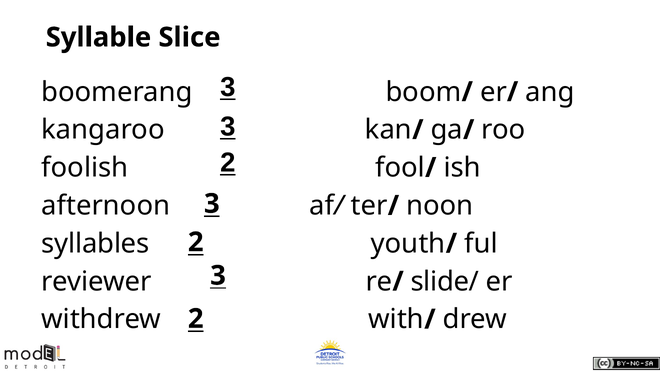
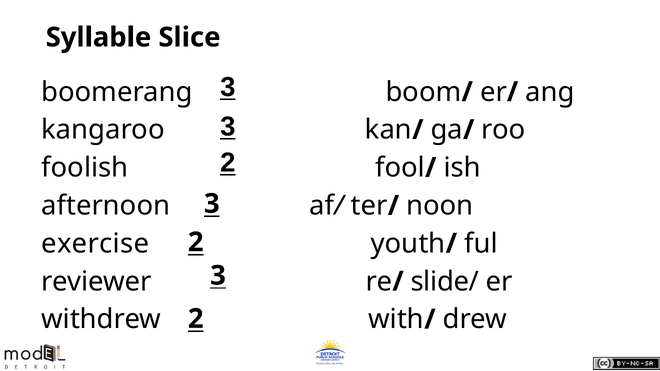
syllables: syllables -> exercise
